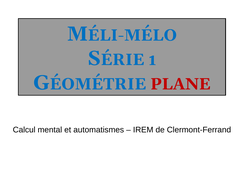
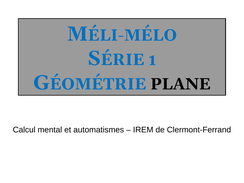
PLANE colour: red -> black
